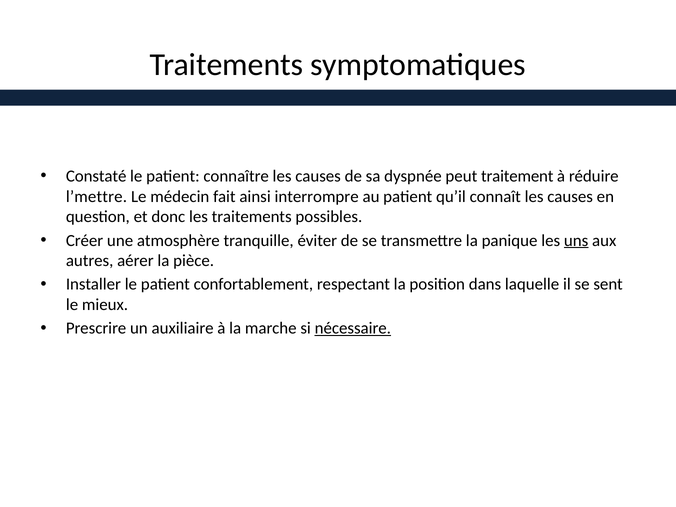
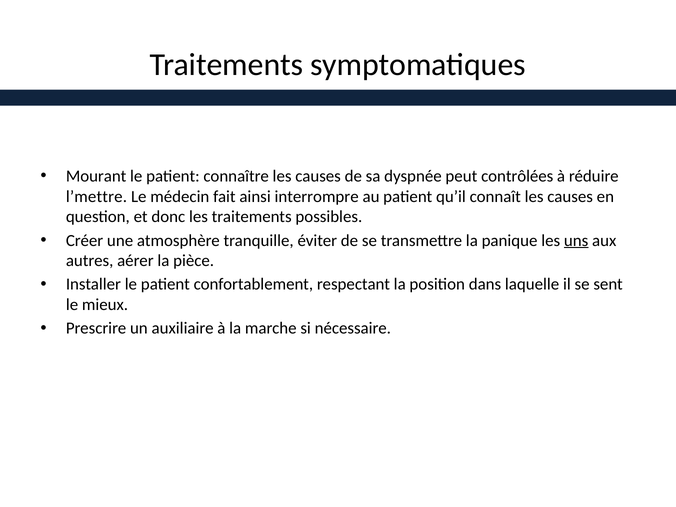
Constaté: Constaté -> Mourant
traitement: traitement -> contrôlées
nécessaire underline: present -> none
